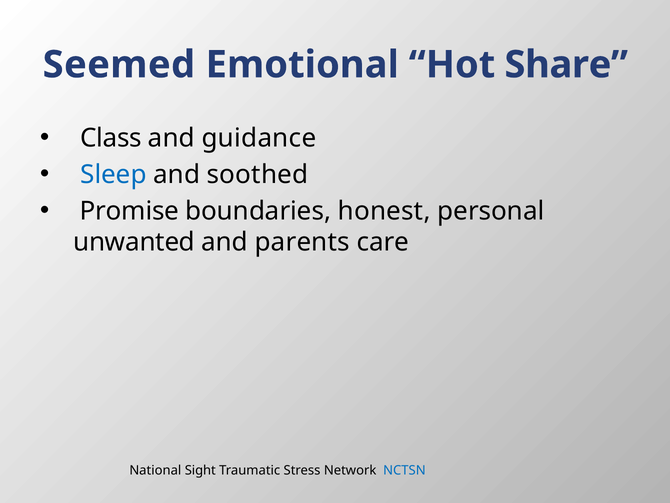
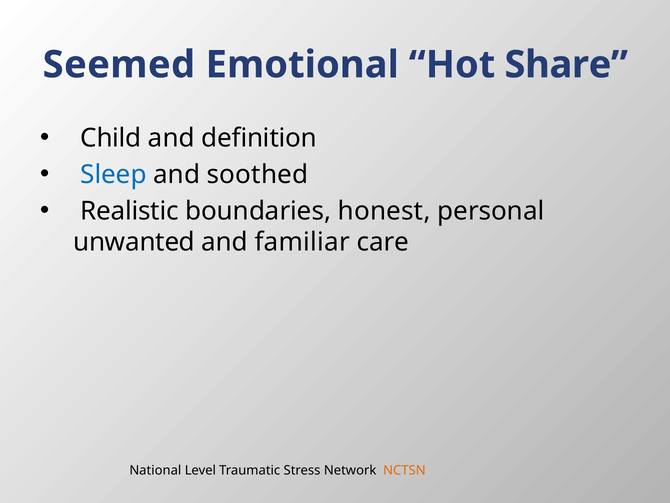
Class: Class -> Child
guidance: guidance -> definition
Promise: Promise -> Realistic
parents: parents -> familiar
Sight: Sight -> Level
NCTSN colour: blue -> orange
